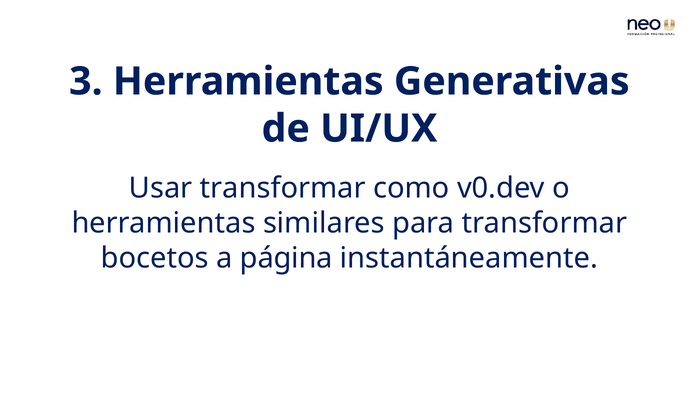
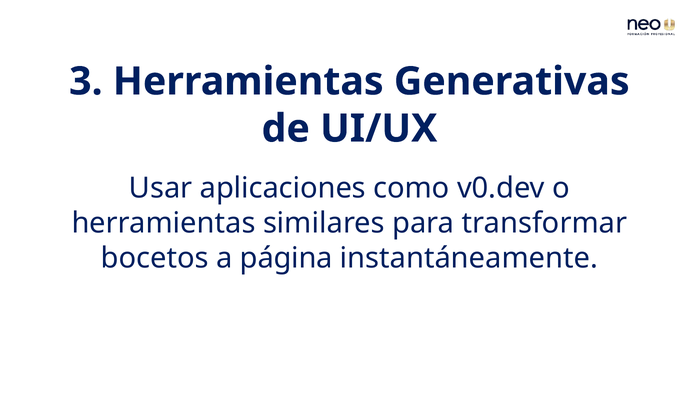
Usar transformar: transformar -> aplicaciones
